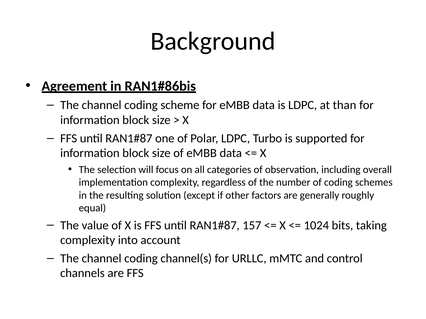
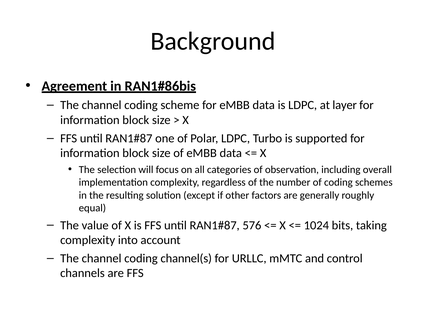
than: than -> layer
157: 157 -> 576
